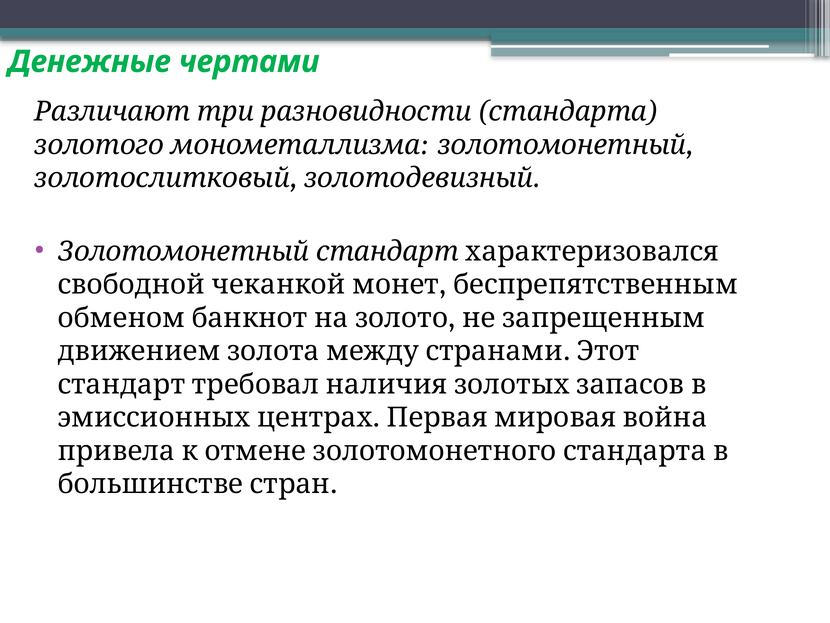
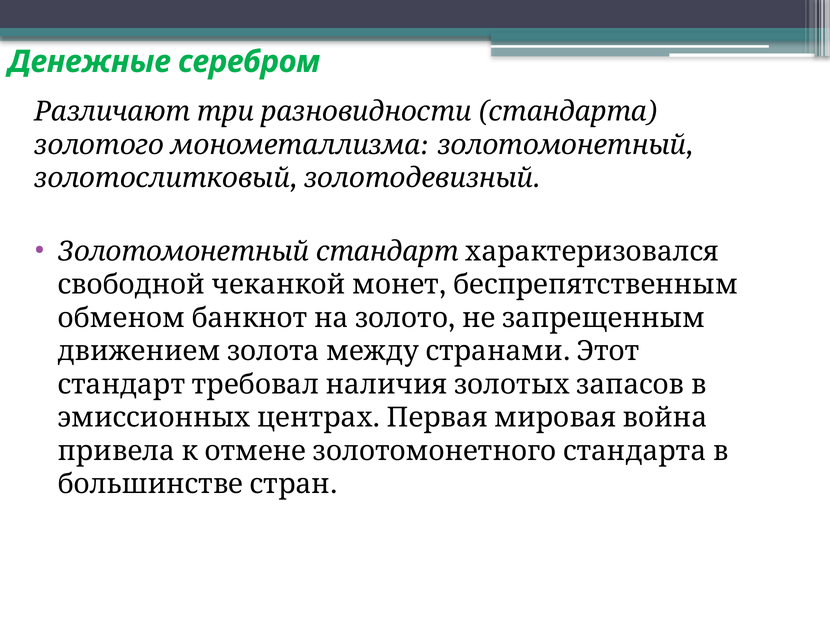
чертами: чертами -> серебром
